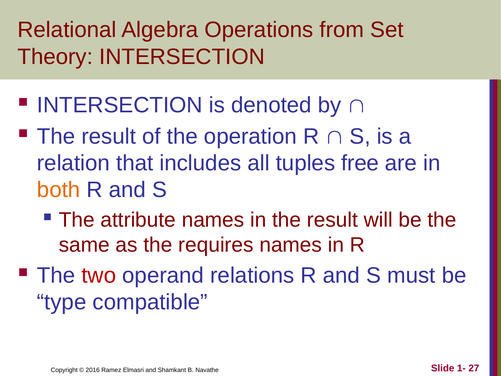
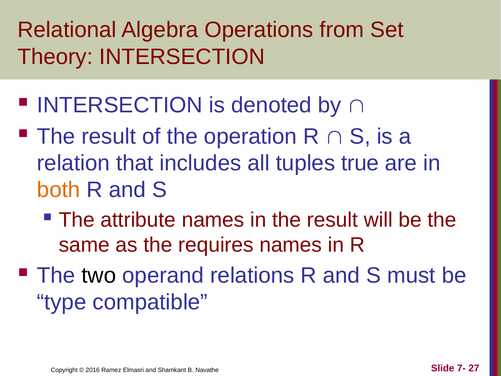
free: free -> true
two colour: red -> black
1-: 1- -> 7-
